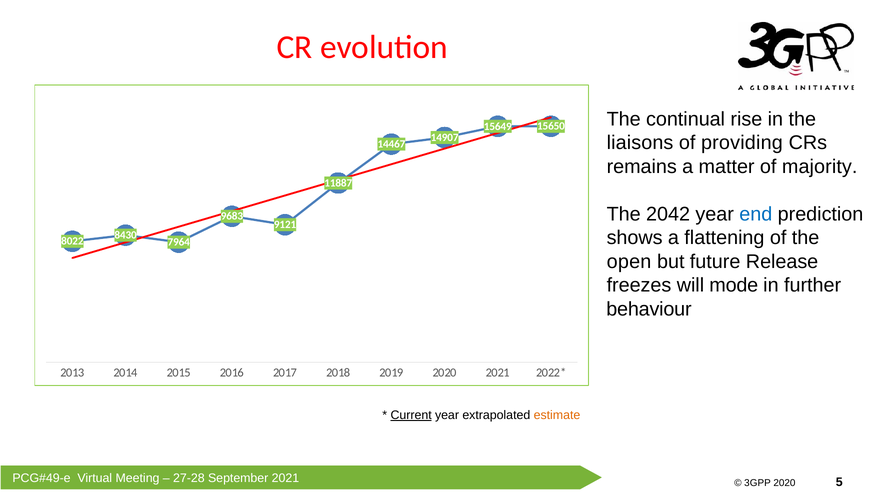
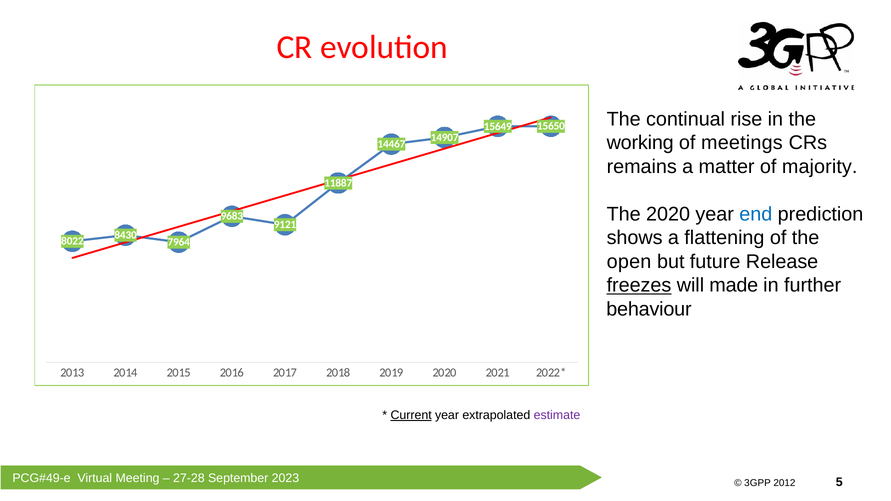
liaisons: liaisons -> working
providing: providing -> meetings
The 2042: 2042 -> 2020
freezes underline: none -> present
mode: mode -> made
estimate colour: orange -> purple
2021 at (285, 478): 2021 -> 2023
2020 at (784, 483): 2020 -> 2012
